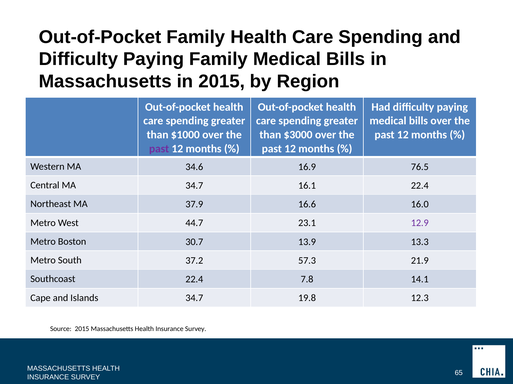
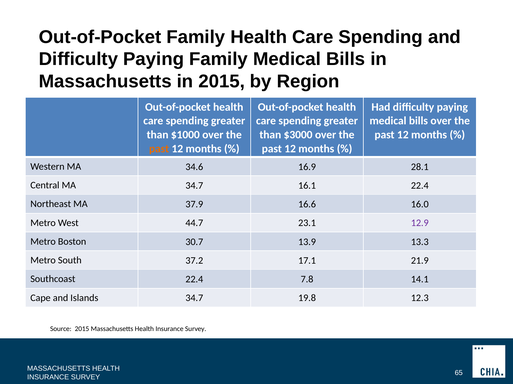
past at (159, 149) colour: purple -> orange
76.5: 76.5 -> 28.1
57.3: 57.3 -> 17.1
